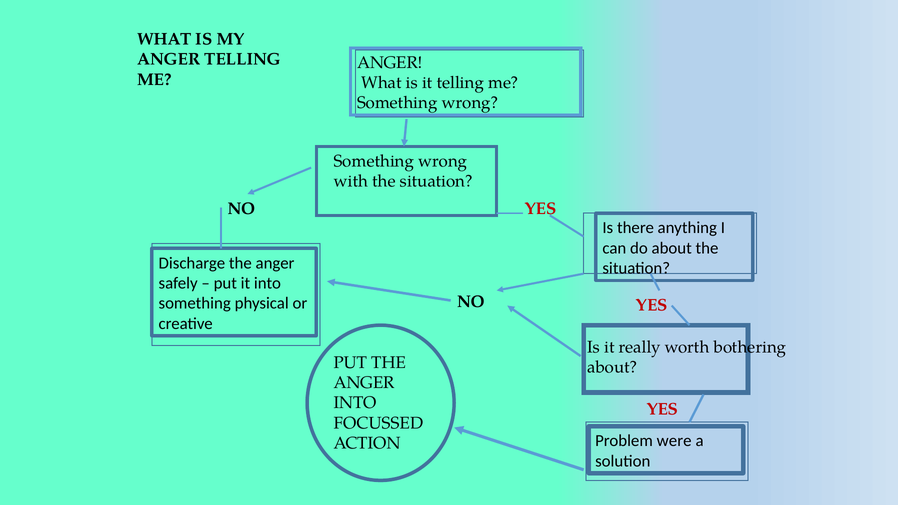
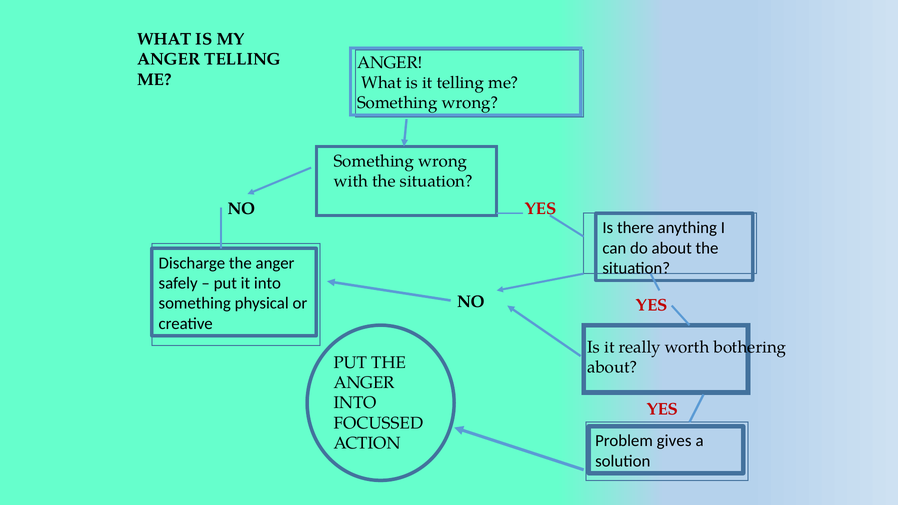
were: were -> gives
